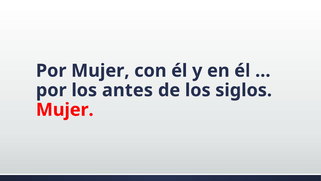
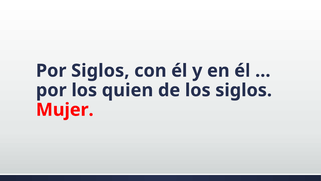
Por Mujer: Mujer -> Siglos
antes: antes -> quien
